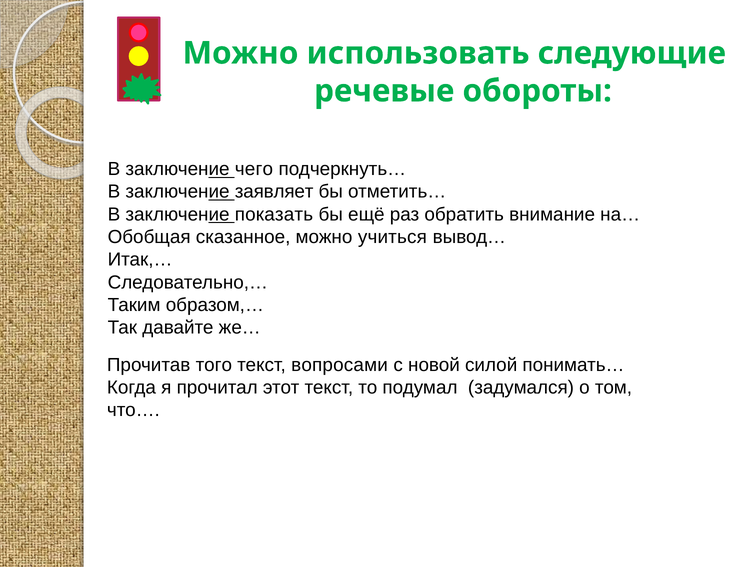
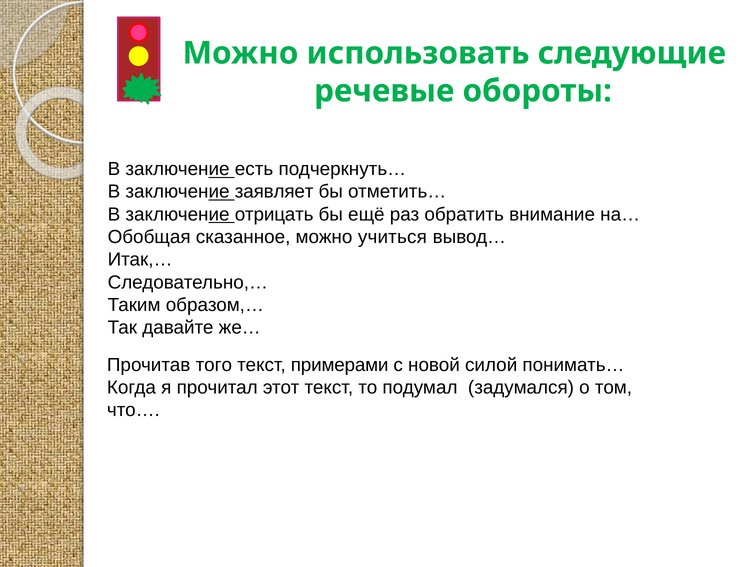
чего: чего -> есть
показать: показать -> отрицать
вопросами: вопросами -> примерами
